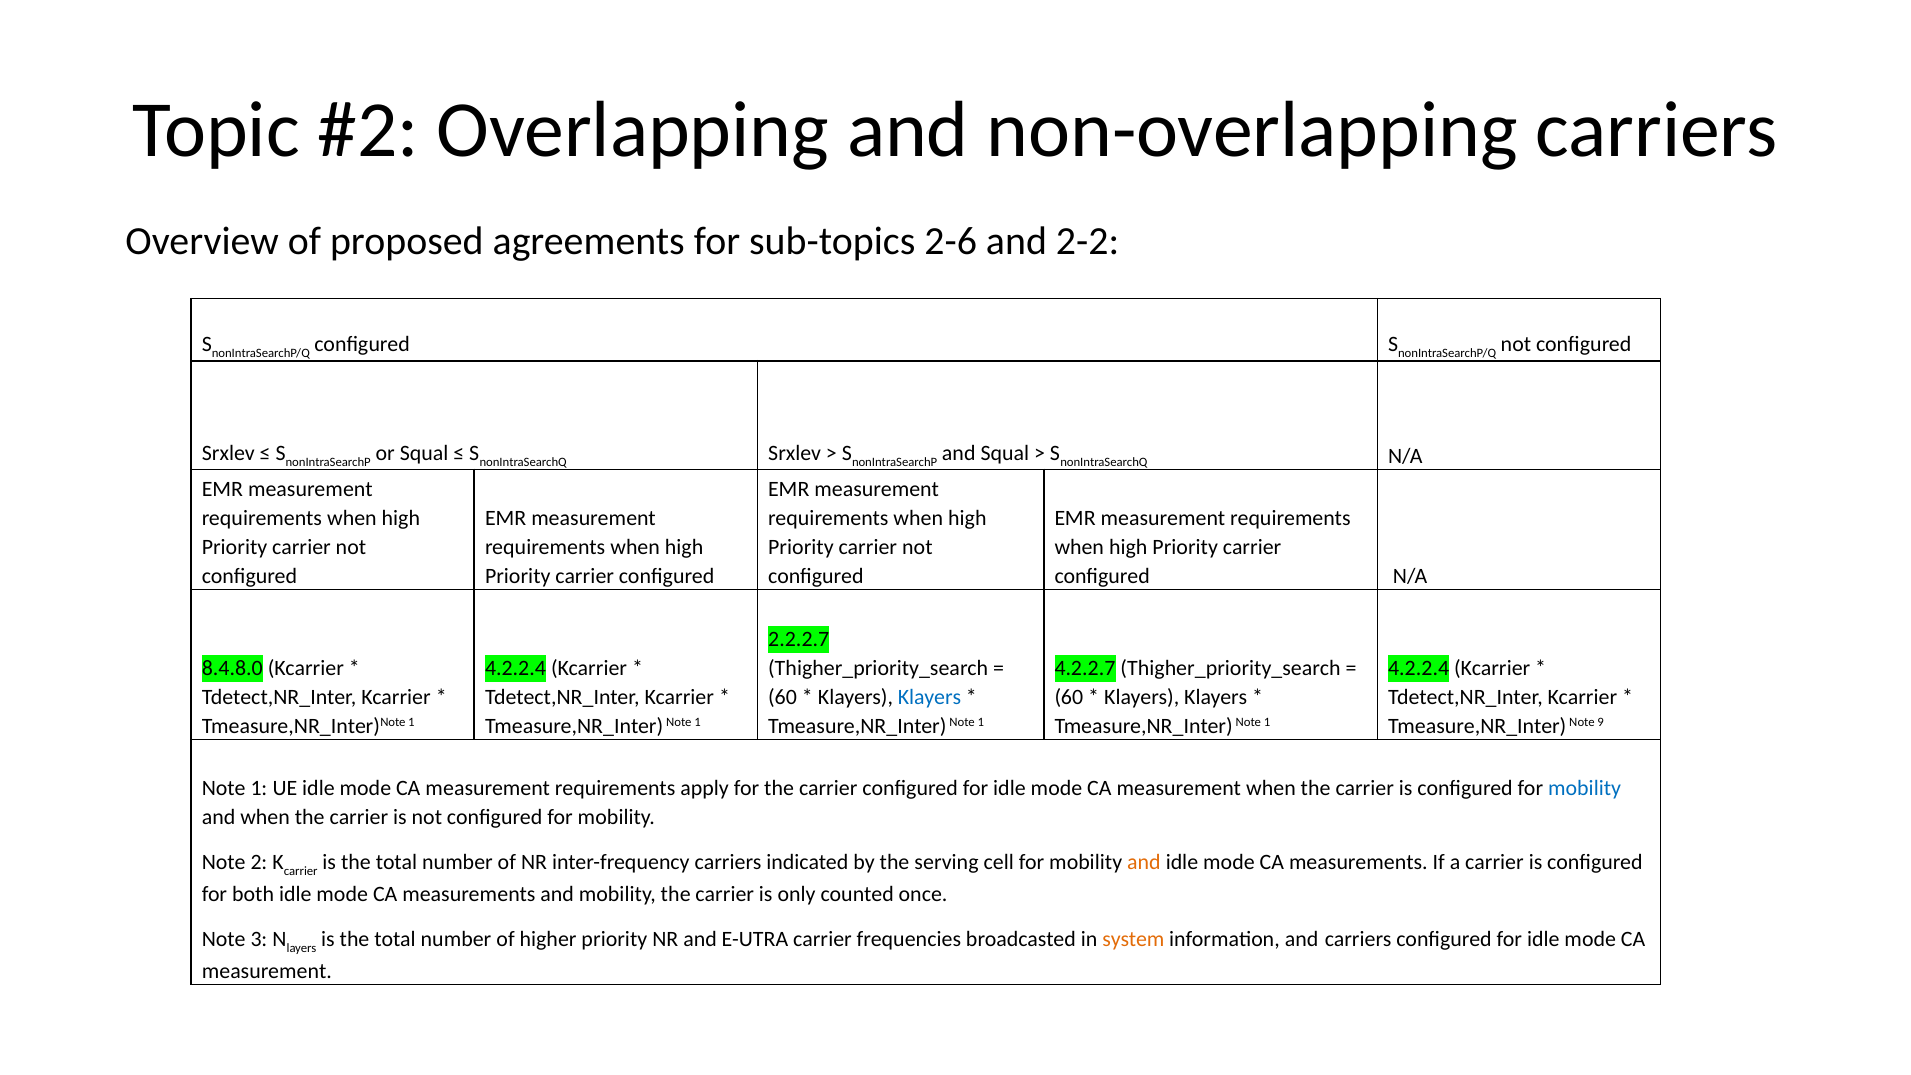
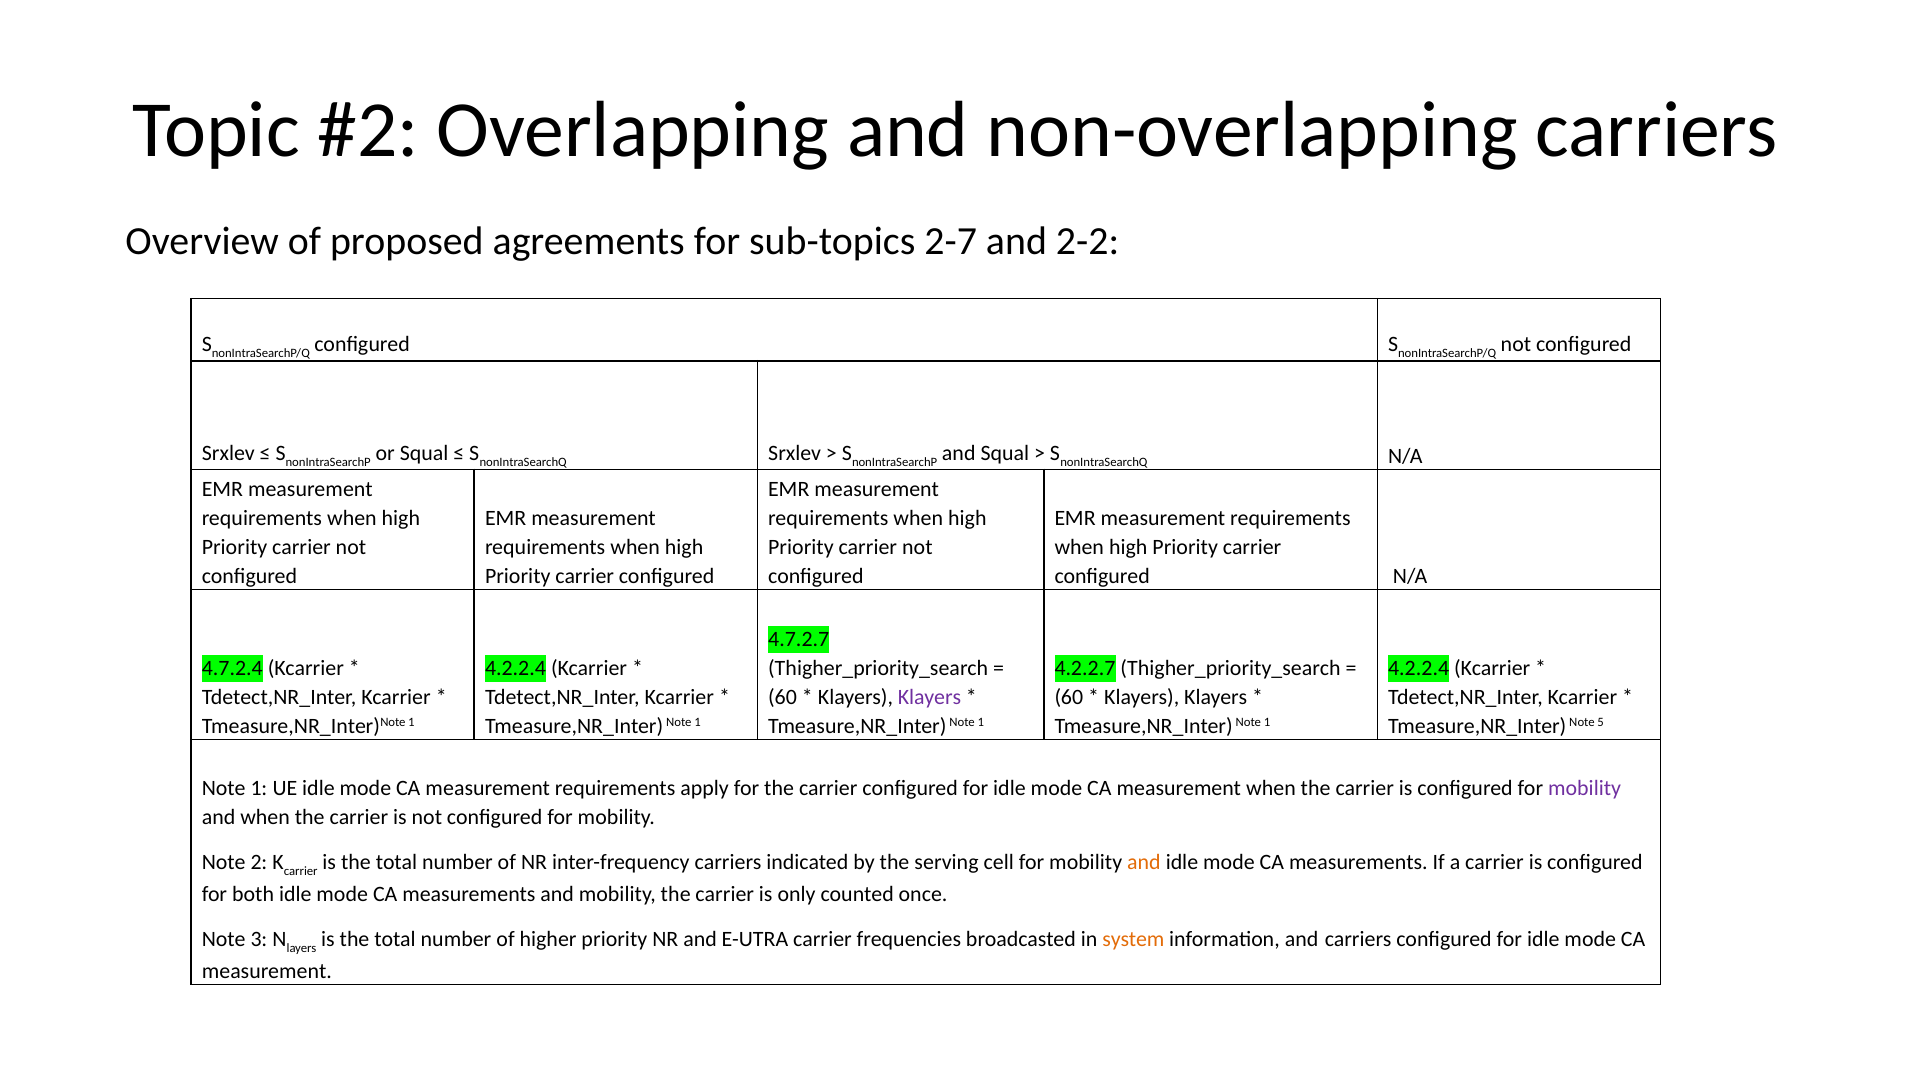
2-6: 2-6 -> 2-7
2.2.2.7: 2.2.2.7 -> 4.7.2.7
8.4.8.0: 8.4.8.0 -> 4.7.2.4
Klayers at (930, 697) colour: blue -> purple
9: 9 -> 5
mobility at (1585, 789) colour: blue -> purple
